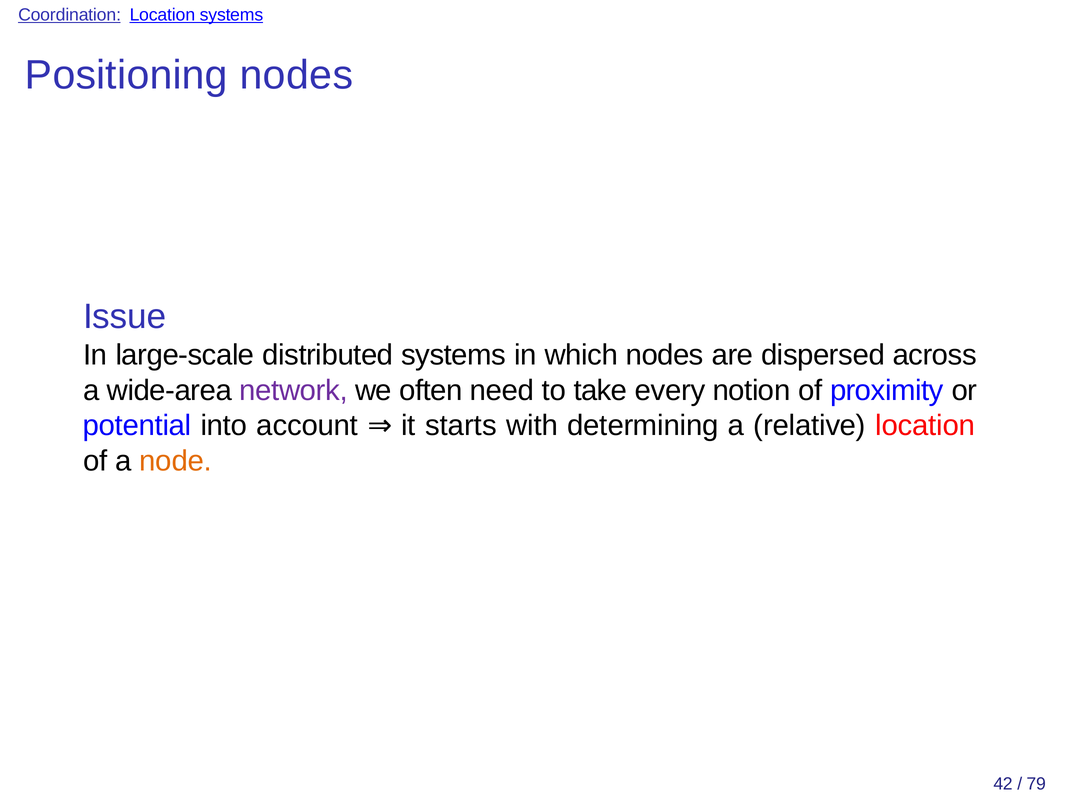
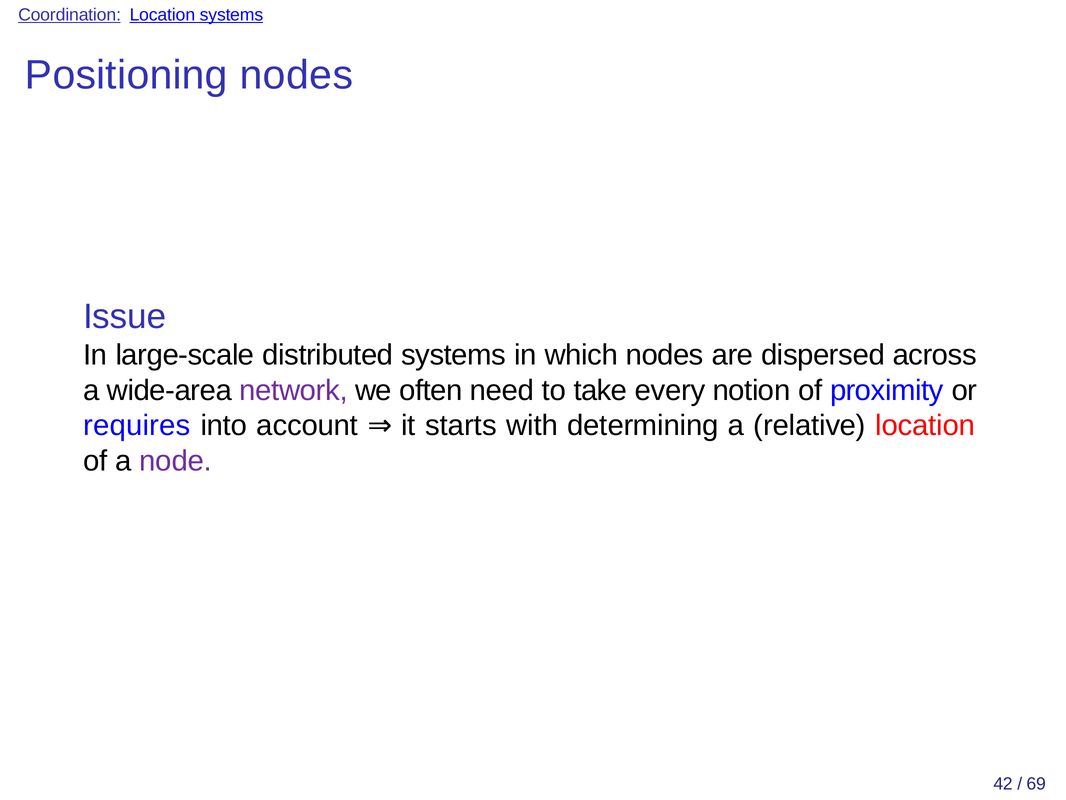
potential: potential -> requires
node colour: orange -> purple
79: 79 -> 69
